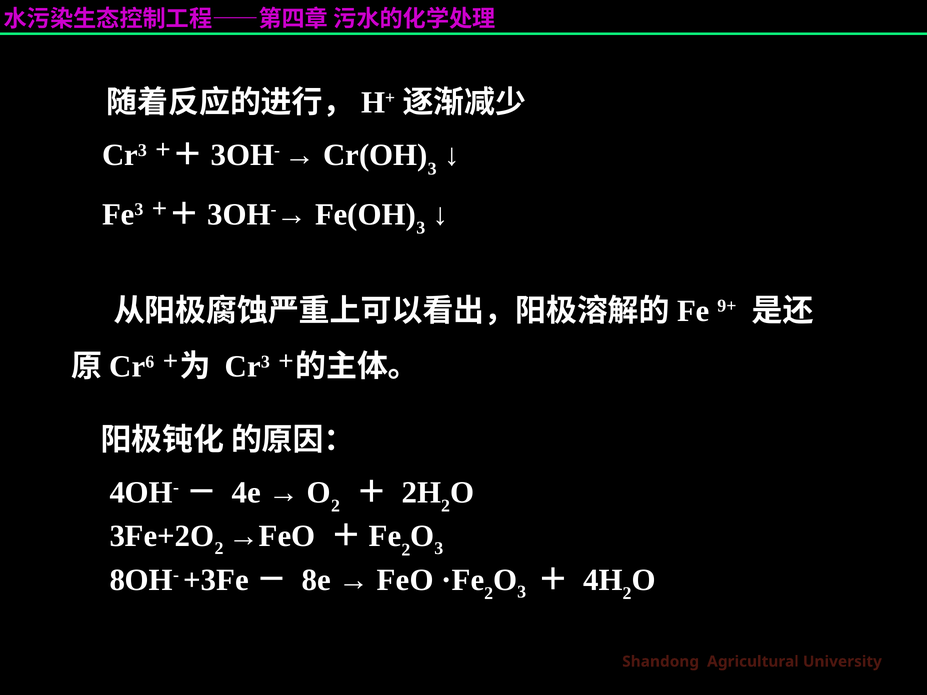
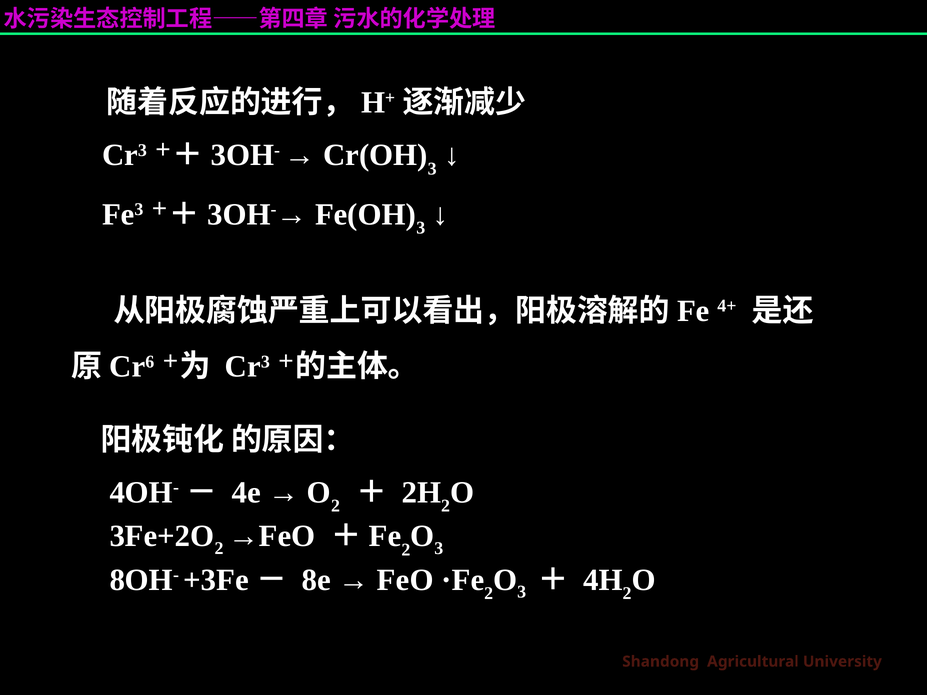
9+: 9+ -> 4+
